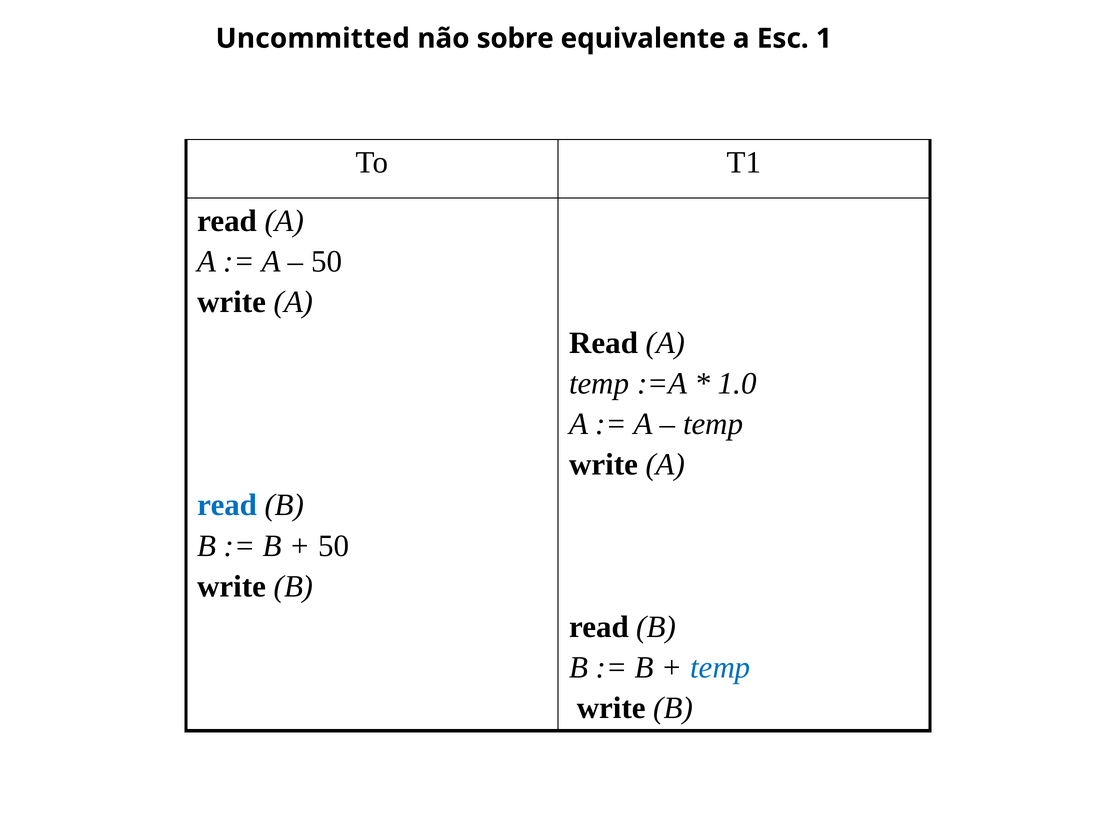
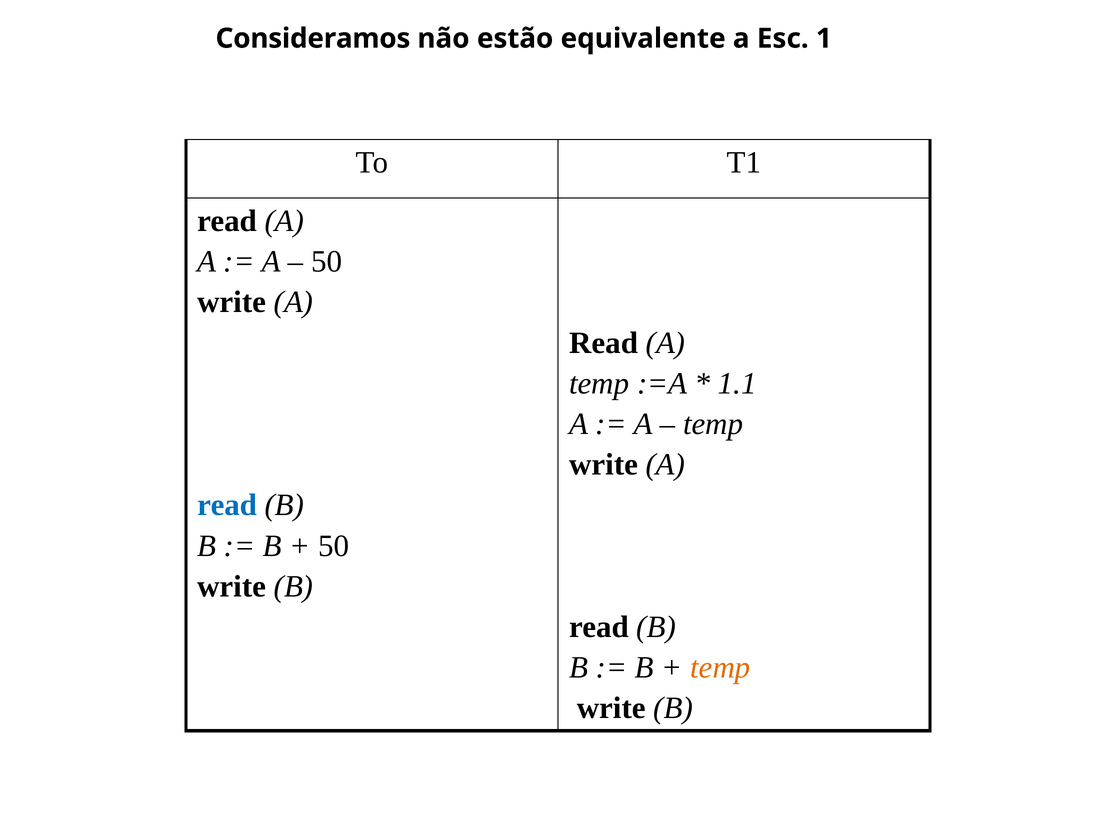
Uncommitted: Uncommitted -> Consideramos
sobre: sobre -> estão
1.0: 1.0 -> 1.1
temp at (720, 668) colour: blue -> orange
